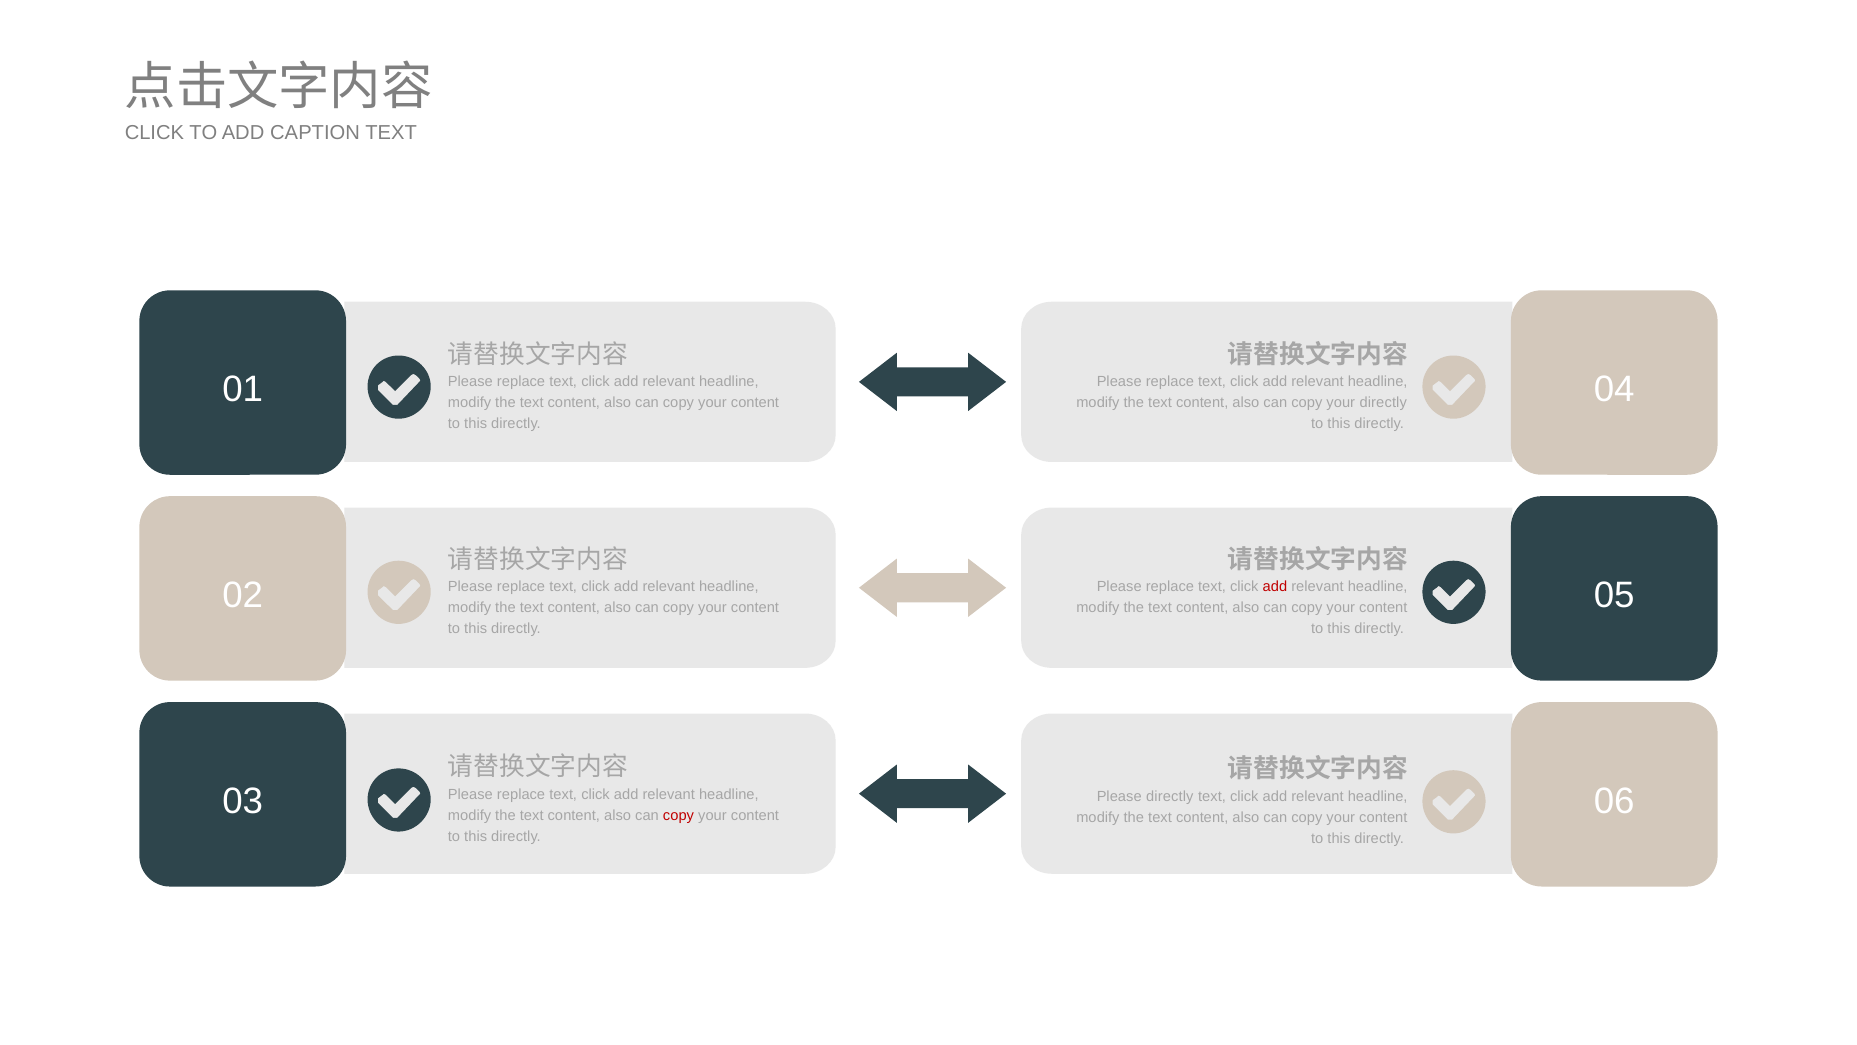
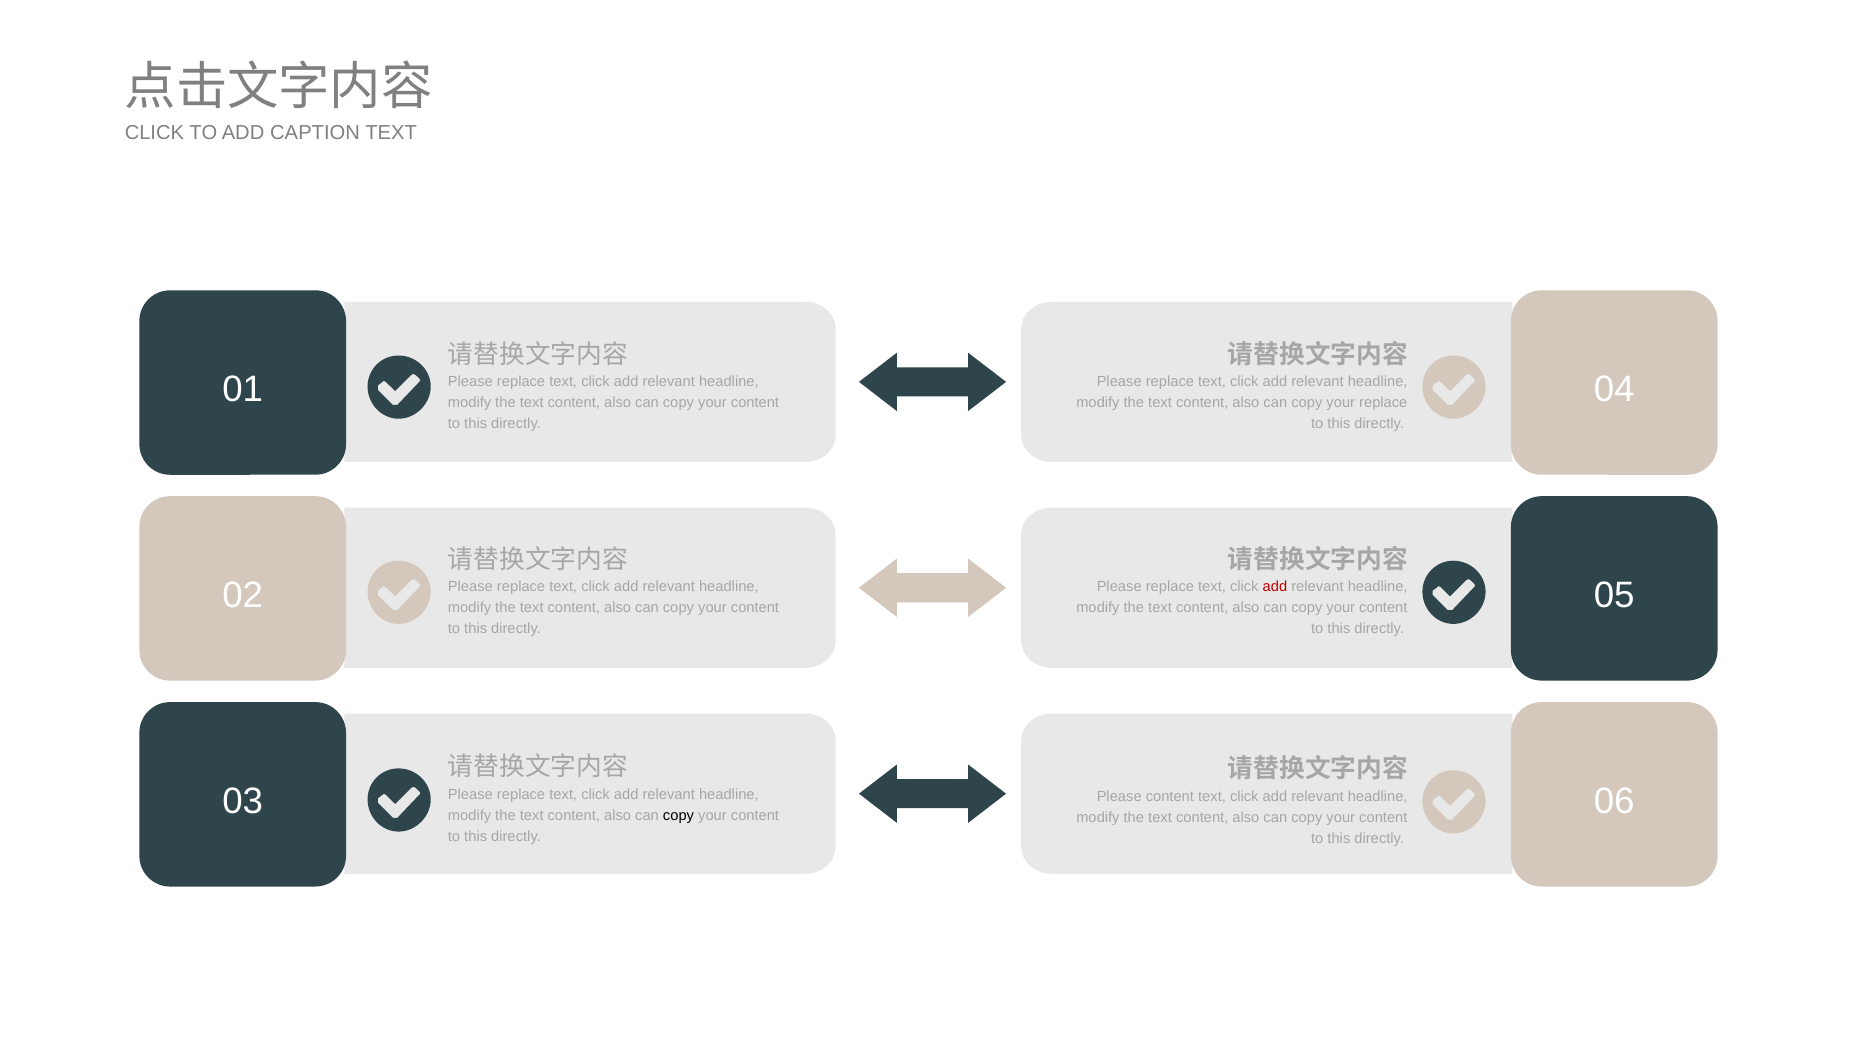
your directly: directly -> replace
Please directly: directly -> content
copy at (678, 815) colour: red -> black
